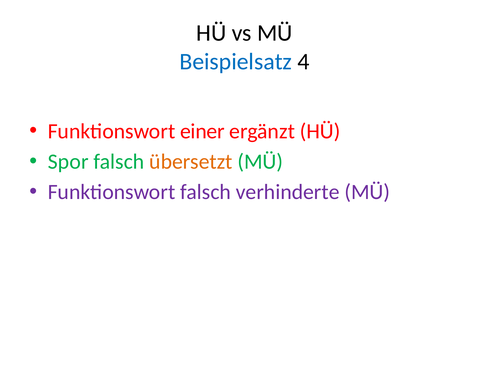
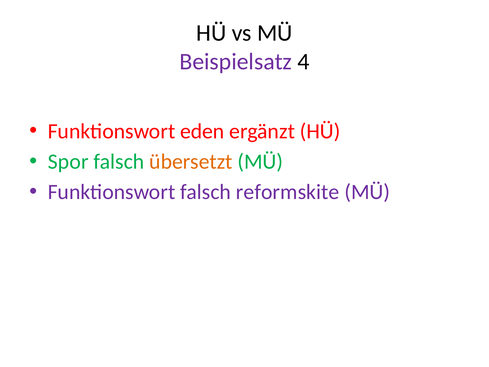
Beispielsatz colour: blue -> purple
einer: einer -> eden
verhinderte: verhinderte -> reformskite
